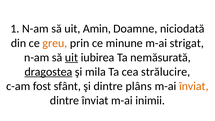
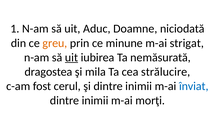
Amin: Amin -> Aduc
dragostea underline: present -> none
sfânt: sfânt -> cerul
şi dintre plâns: plâns -> inimii
înviat at (194, 86) colour: orange -> blue
înviat at (95, 100): înviat -> inimii
inimii: inimii -> morţi
